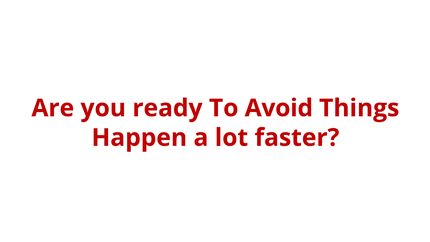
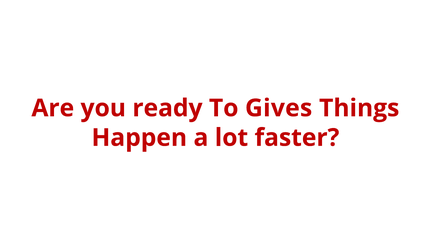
Avoid: Avoid -> Gives
